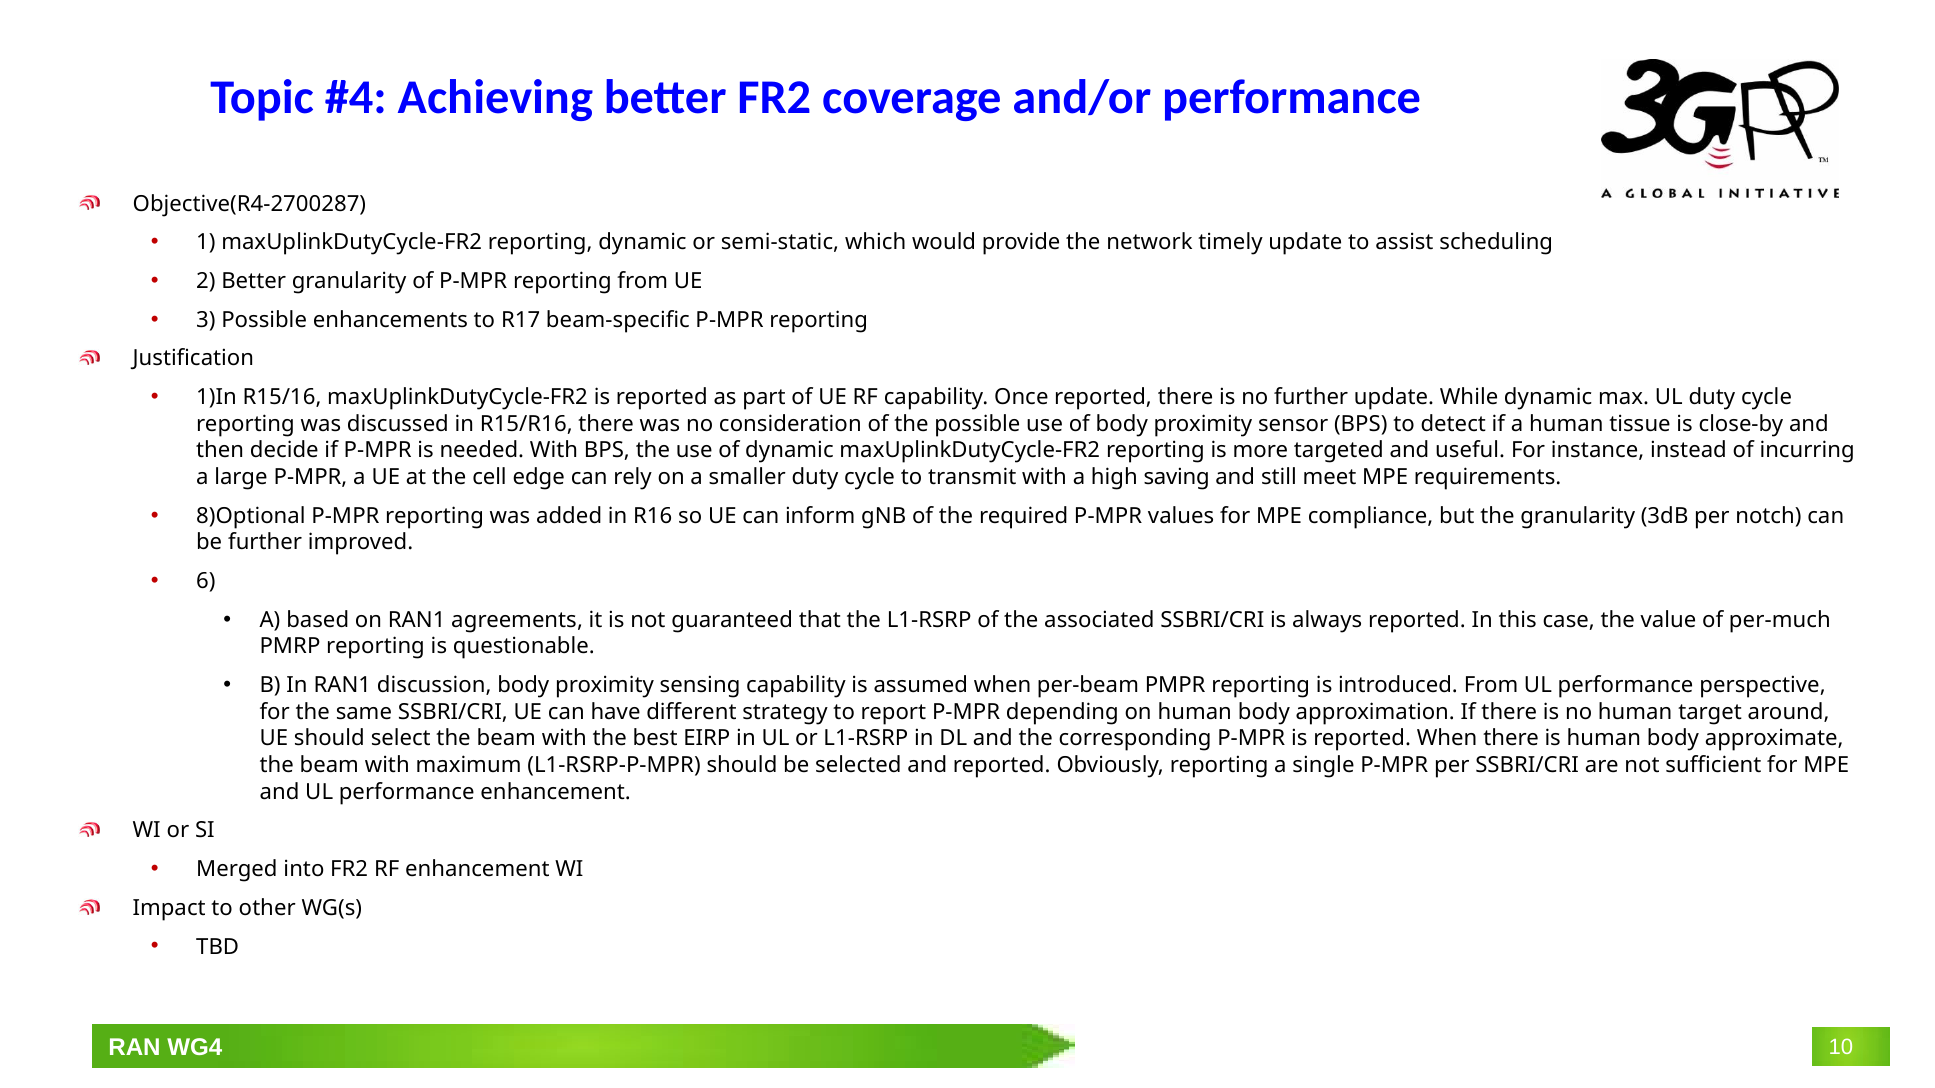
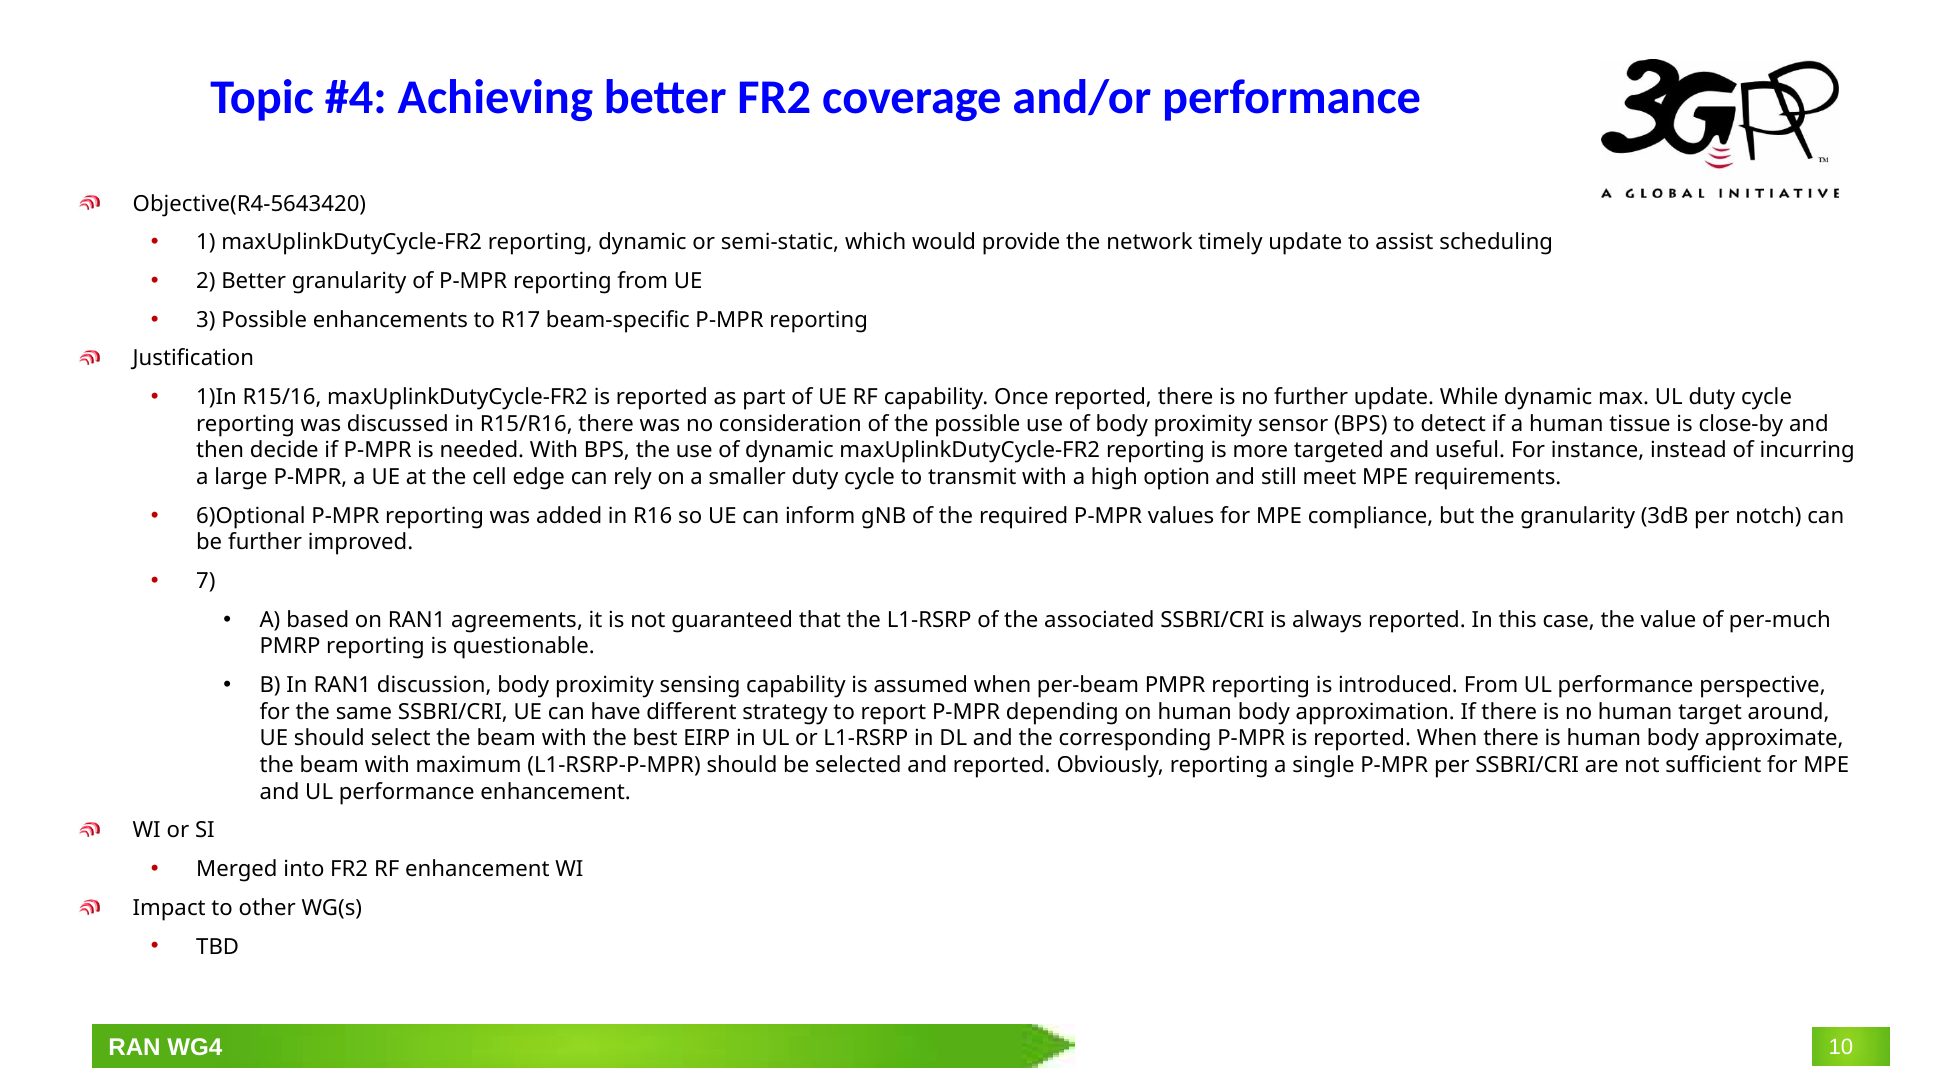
Objective(R4-2700287: Objective(R4-2700287 -> Objective(R4-5643420
saving: saving -> option
8)Optional: 8)Optional -> 6)Optional
6: 6 -> 7
